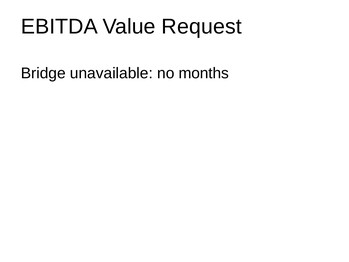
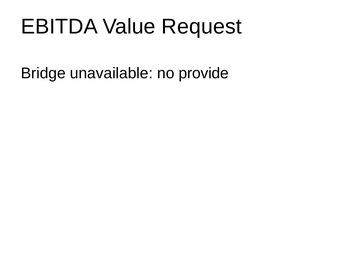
months: months -> provide
